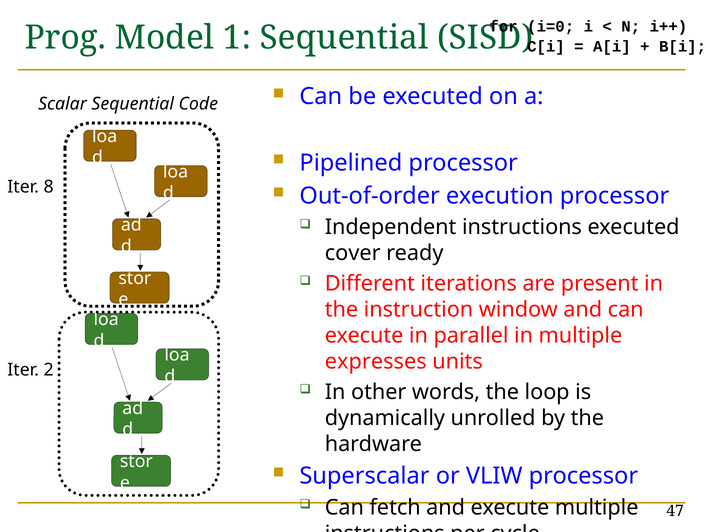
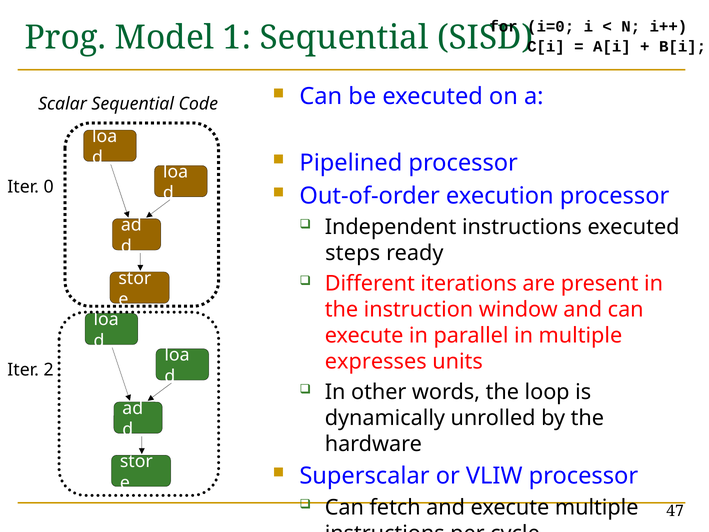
8: 8 -> 0
cover: cover -> steps
